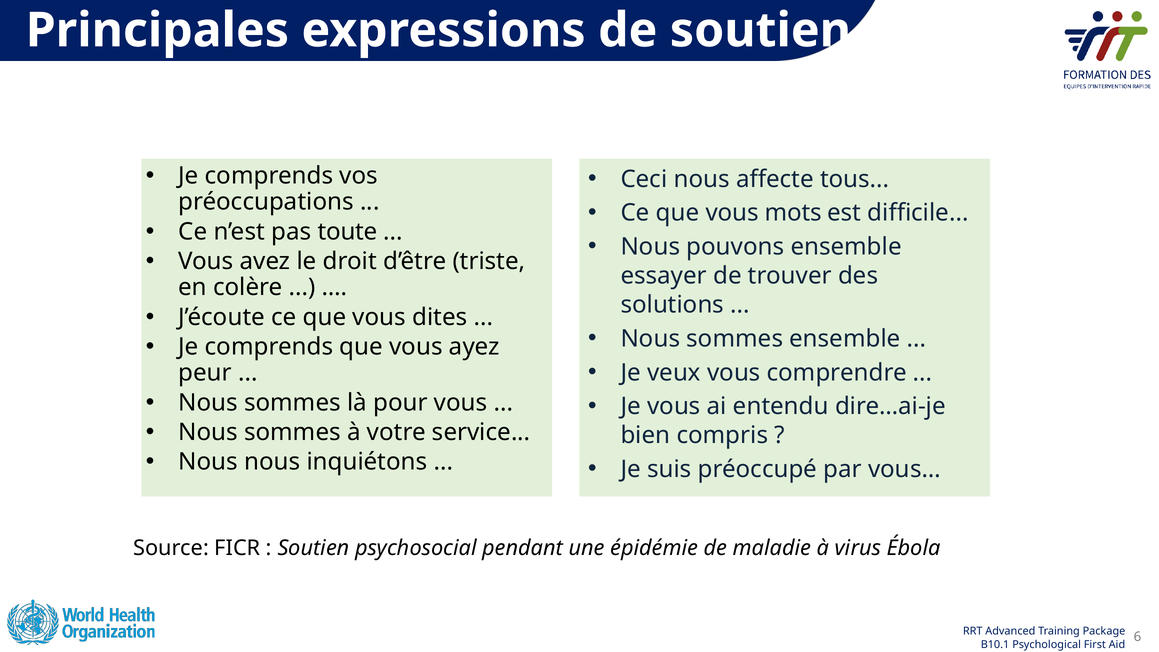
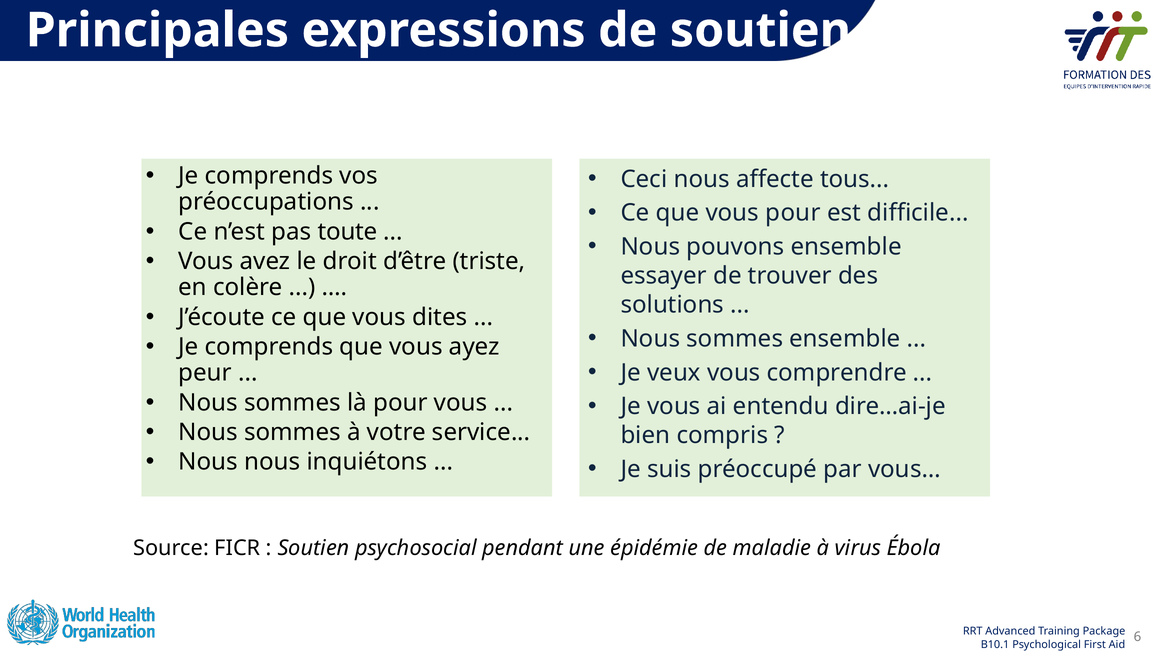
vous mots: mots -> pour
